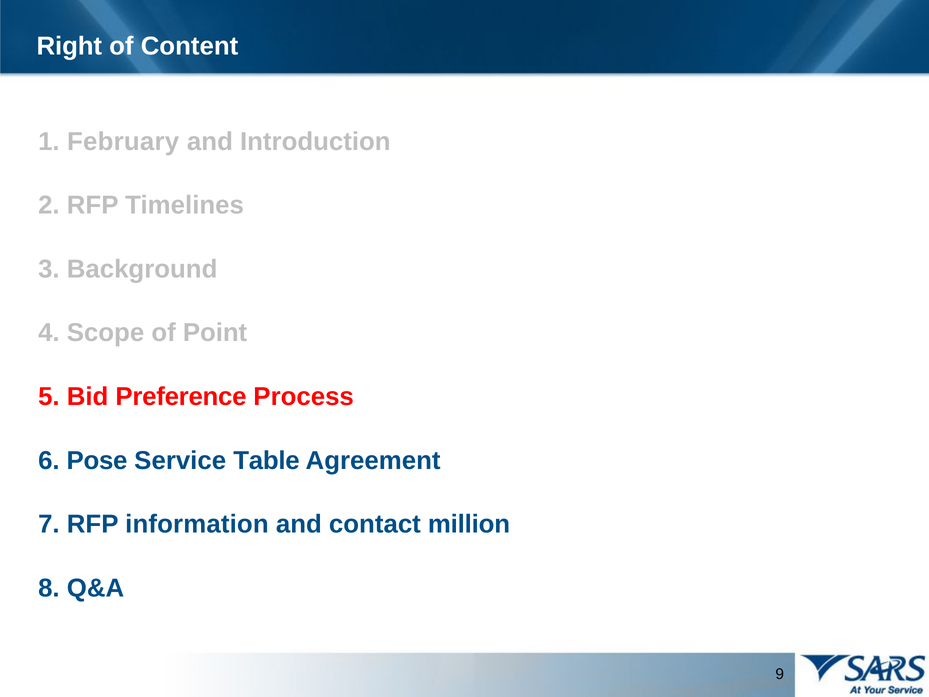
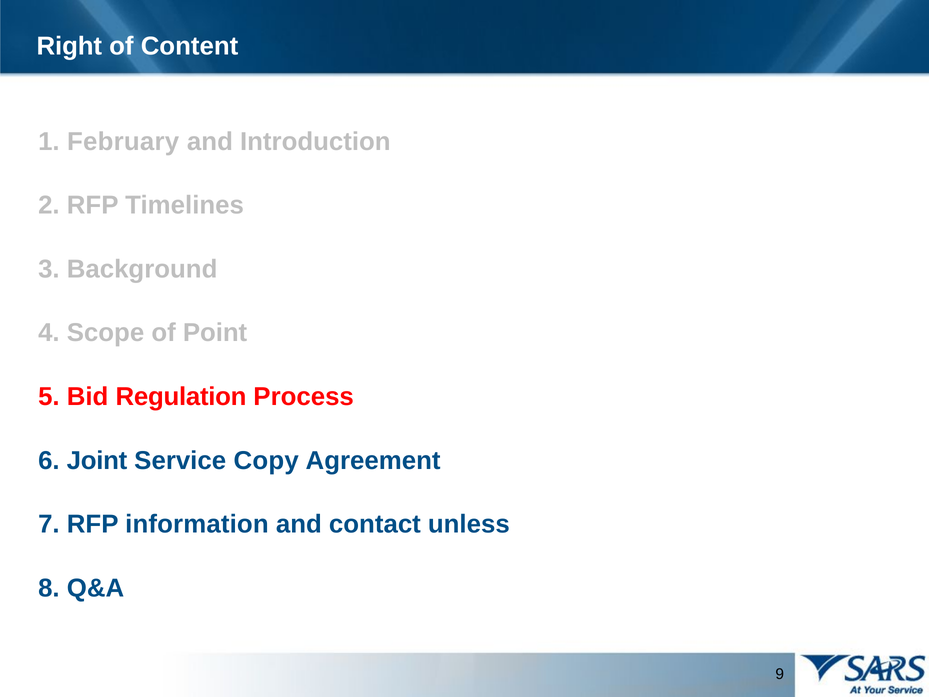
Preference: Preference -> Regulation
Pose: Pose -> Joint
Table: Table -> Copy
million: million -> unless
